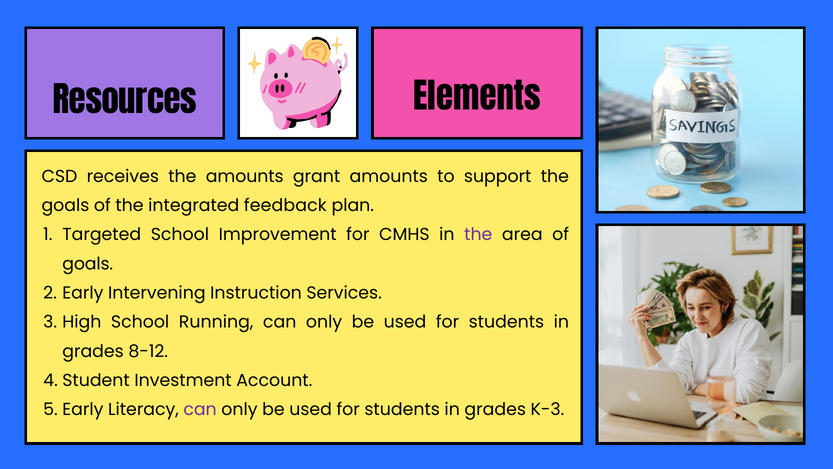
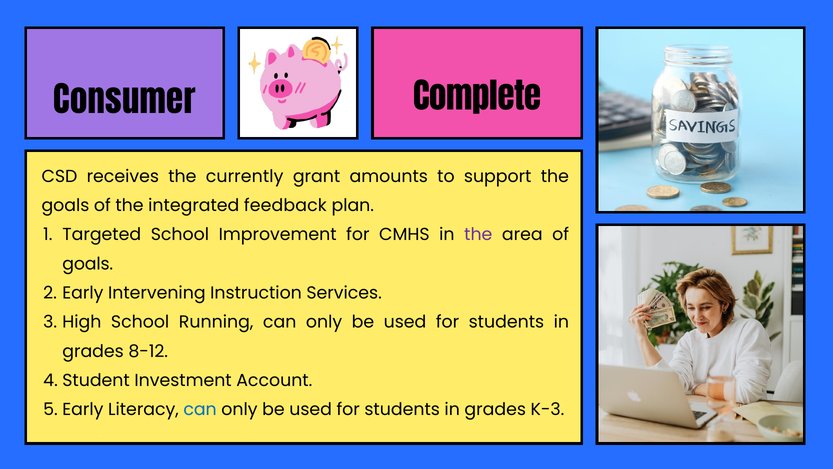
Elements: Elements -> Complete
Resources: Resources -> Consumer
the amounts: amounts -> currently
can at (200, 409) colour: purple -> blue
